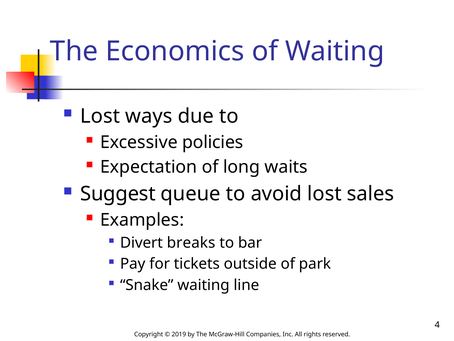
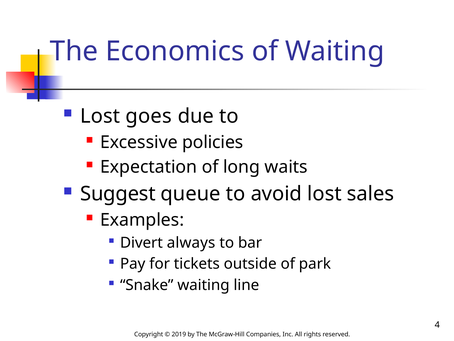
ways: ways -> goes
breaks: breaks -> always
